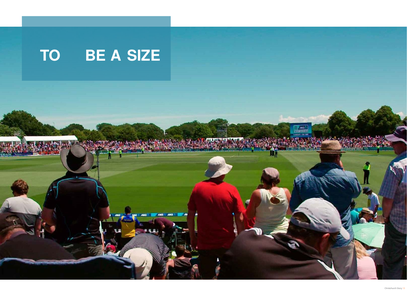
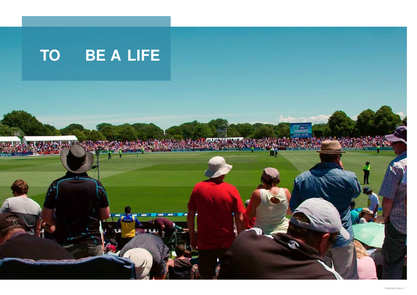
SIZE: SIZE -> LIFE
